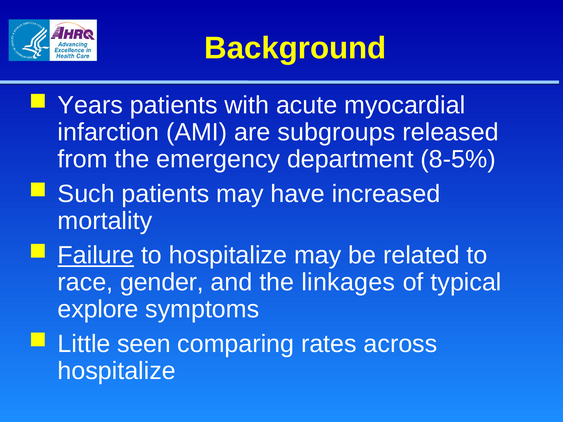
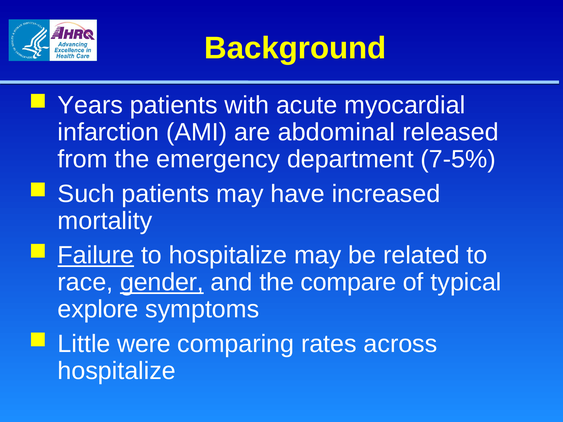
subgroups: subgroups -> abdominal
8-5%: 8-5% -> 7-5%
gender underline: none -> present
linkages: linkages -> compare
seen: seen -> were
